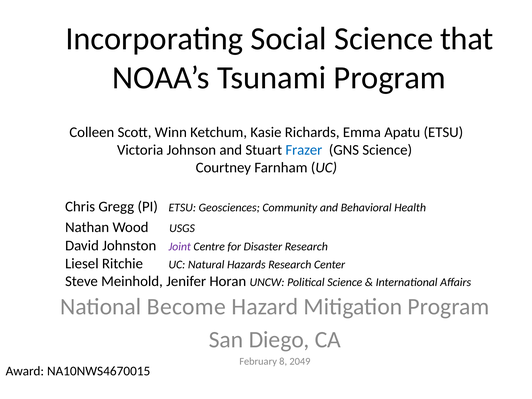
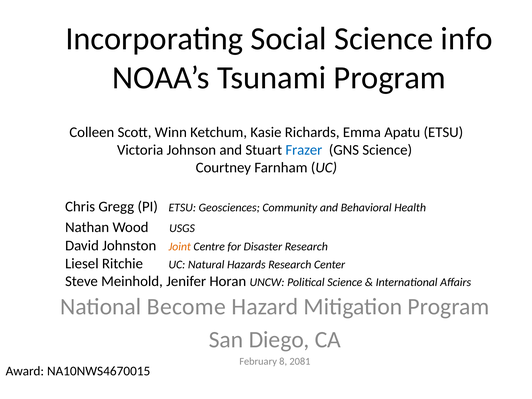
that: that -> info
Joint colour: purple -> orange
2049: 2049 -> 2081
